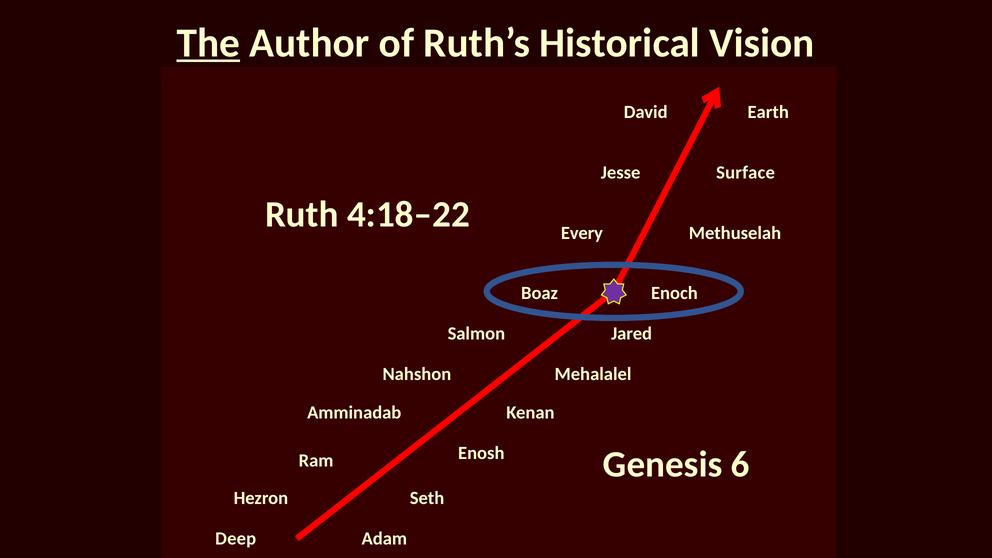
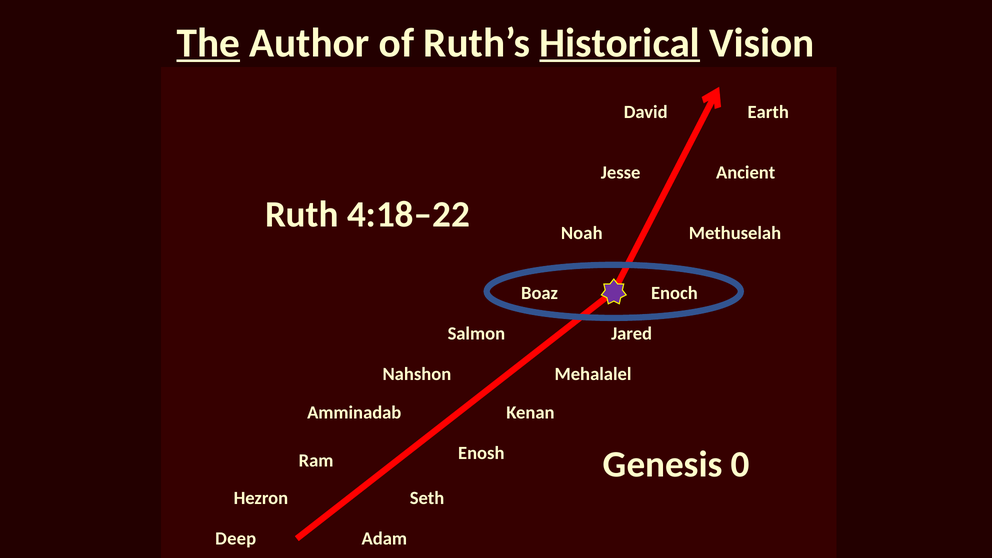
Historical underline: none -> present
Surface: Surface -> Ancient
Every: Every -> Noah
6: 6 -> 0
